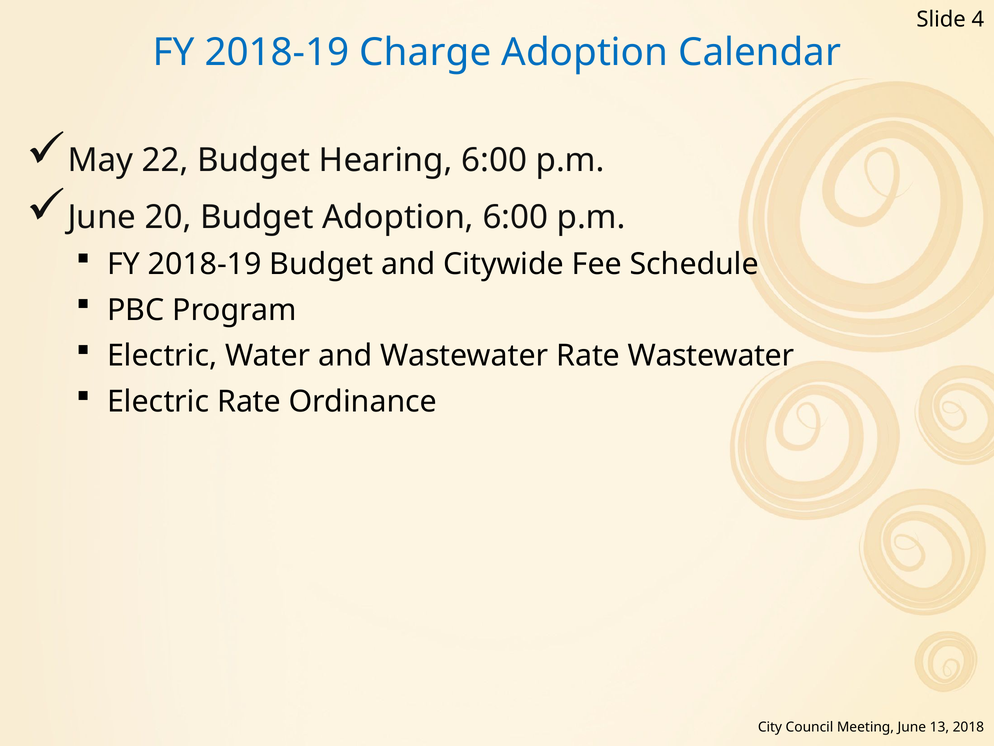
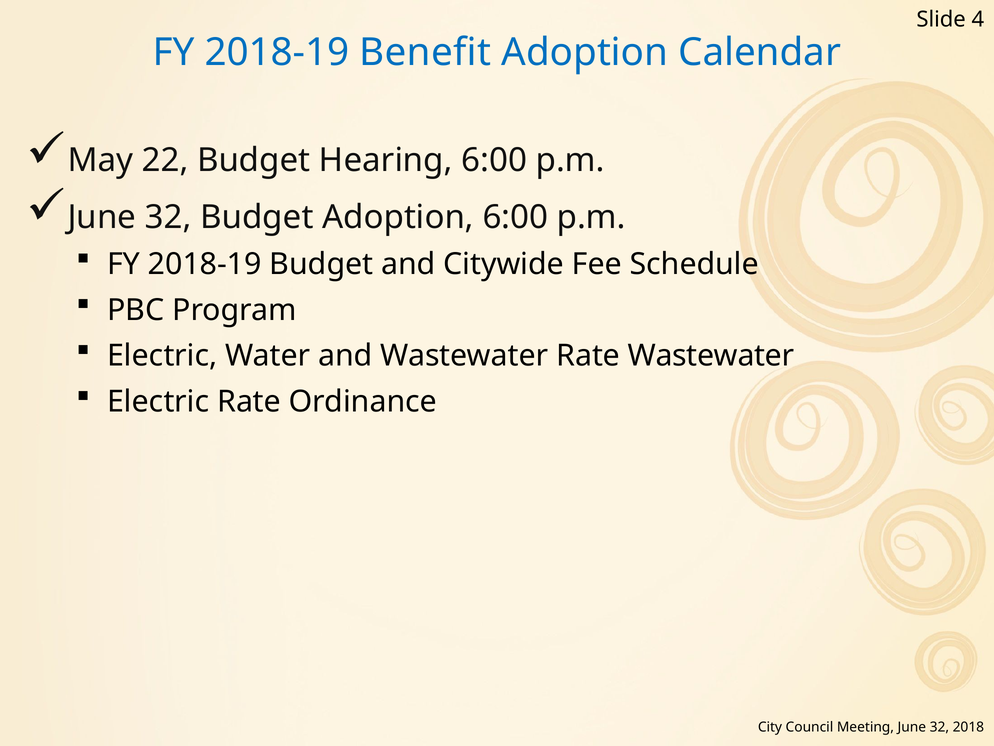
Charge: Charge -> Benefit
20 at (168, 217): 20 -> 32
Meeting June 13: 13 -> 32
